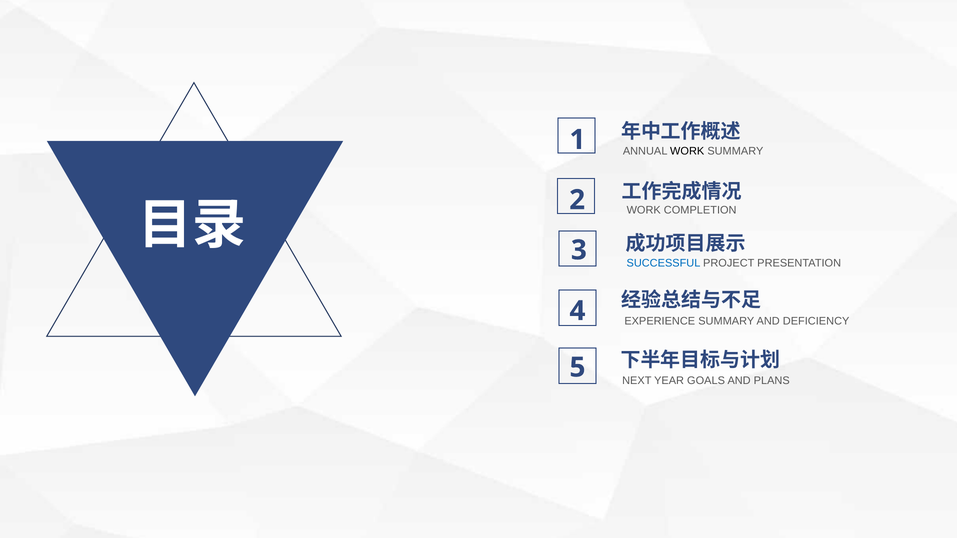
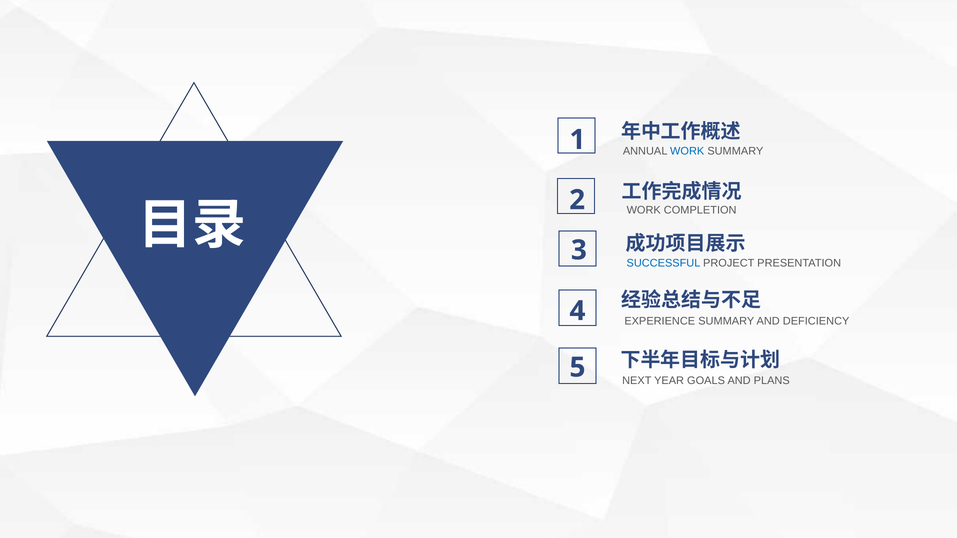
WORK at (687, 151) colour: black -> blue
